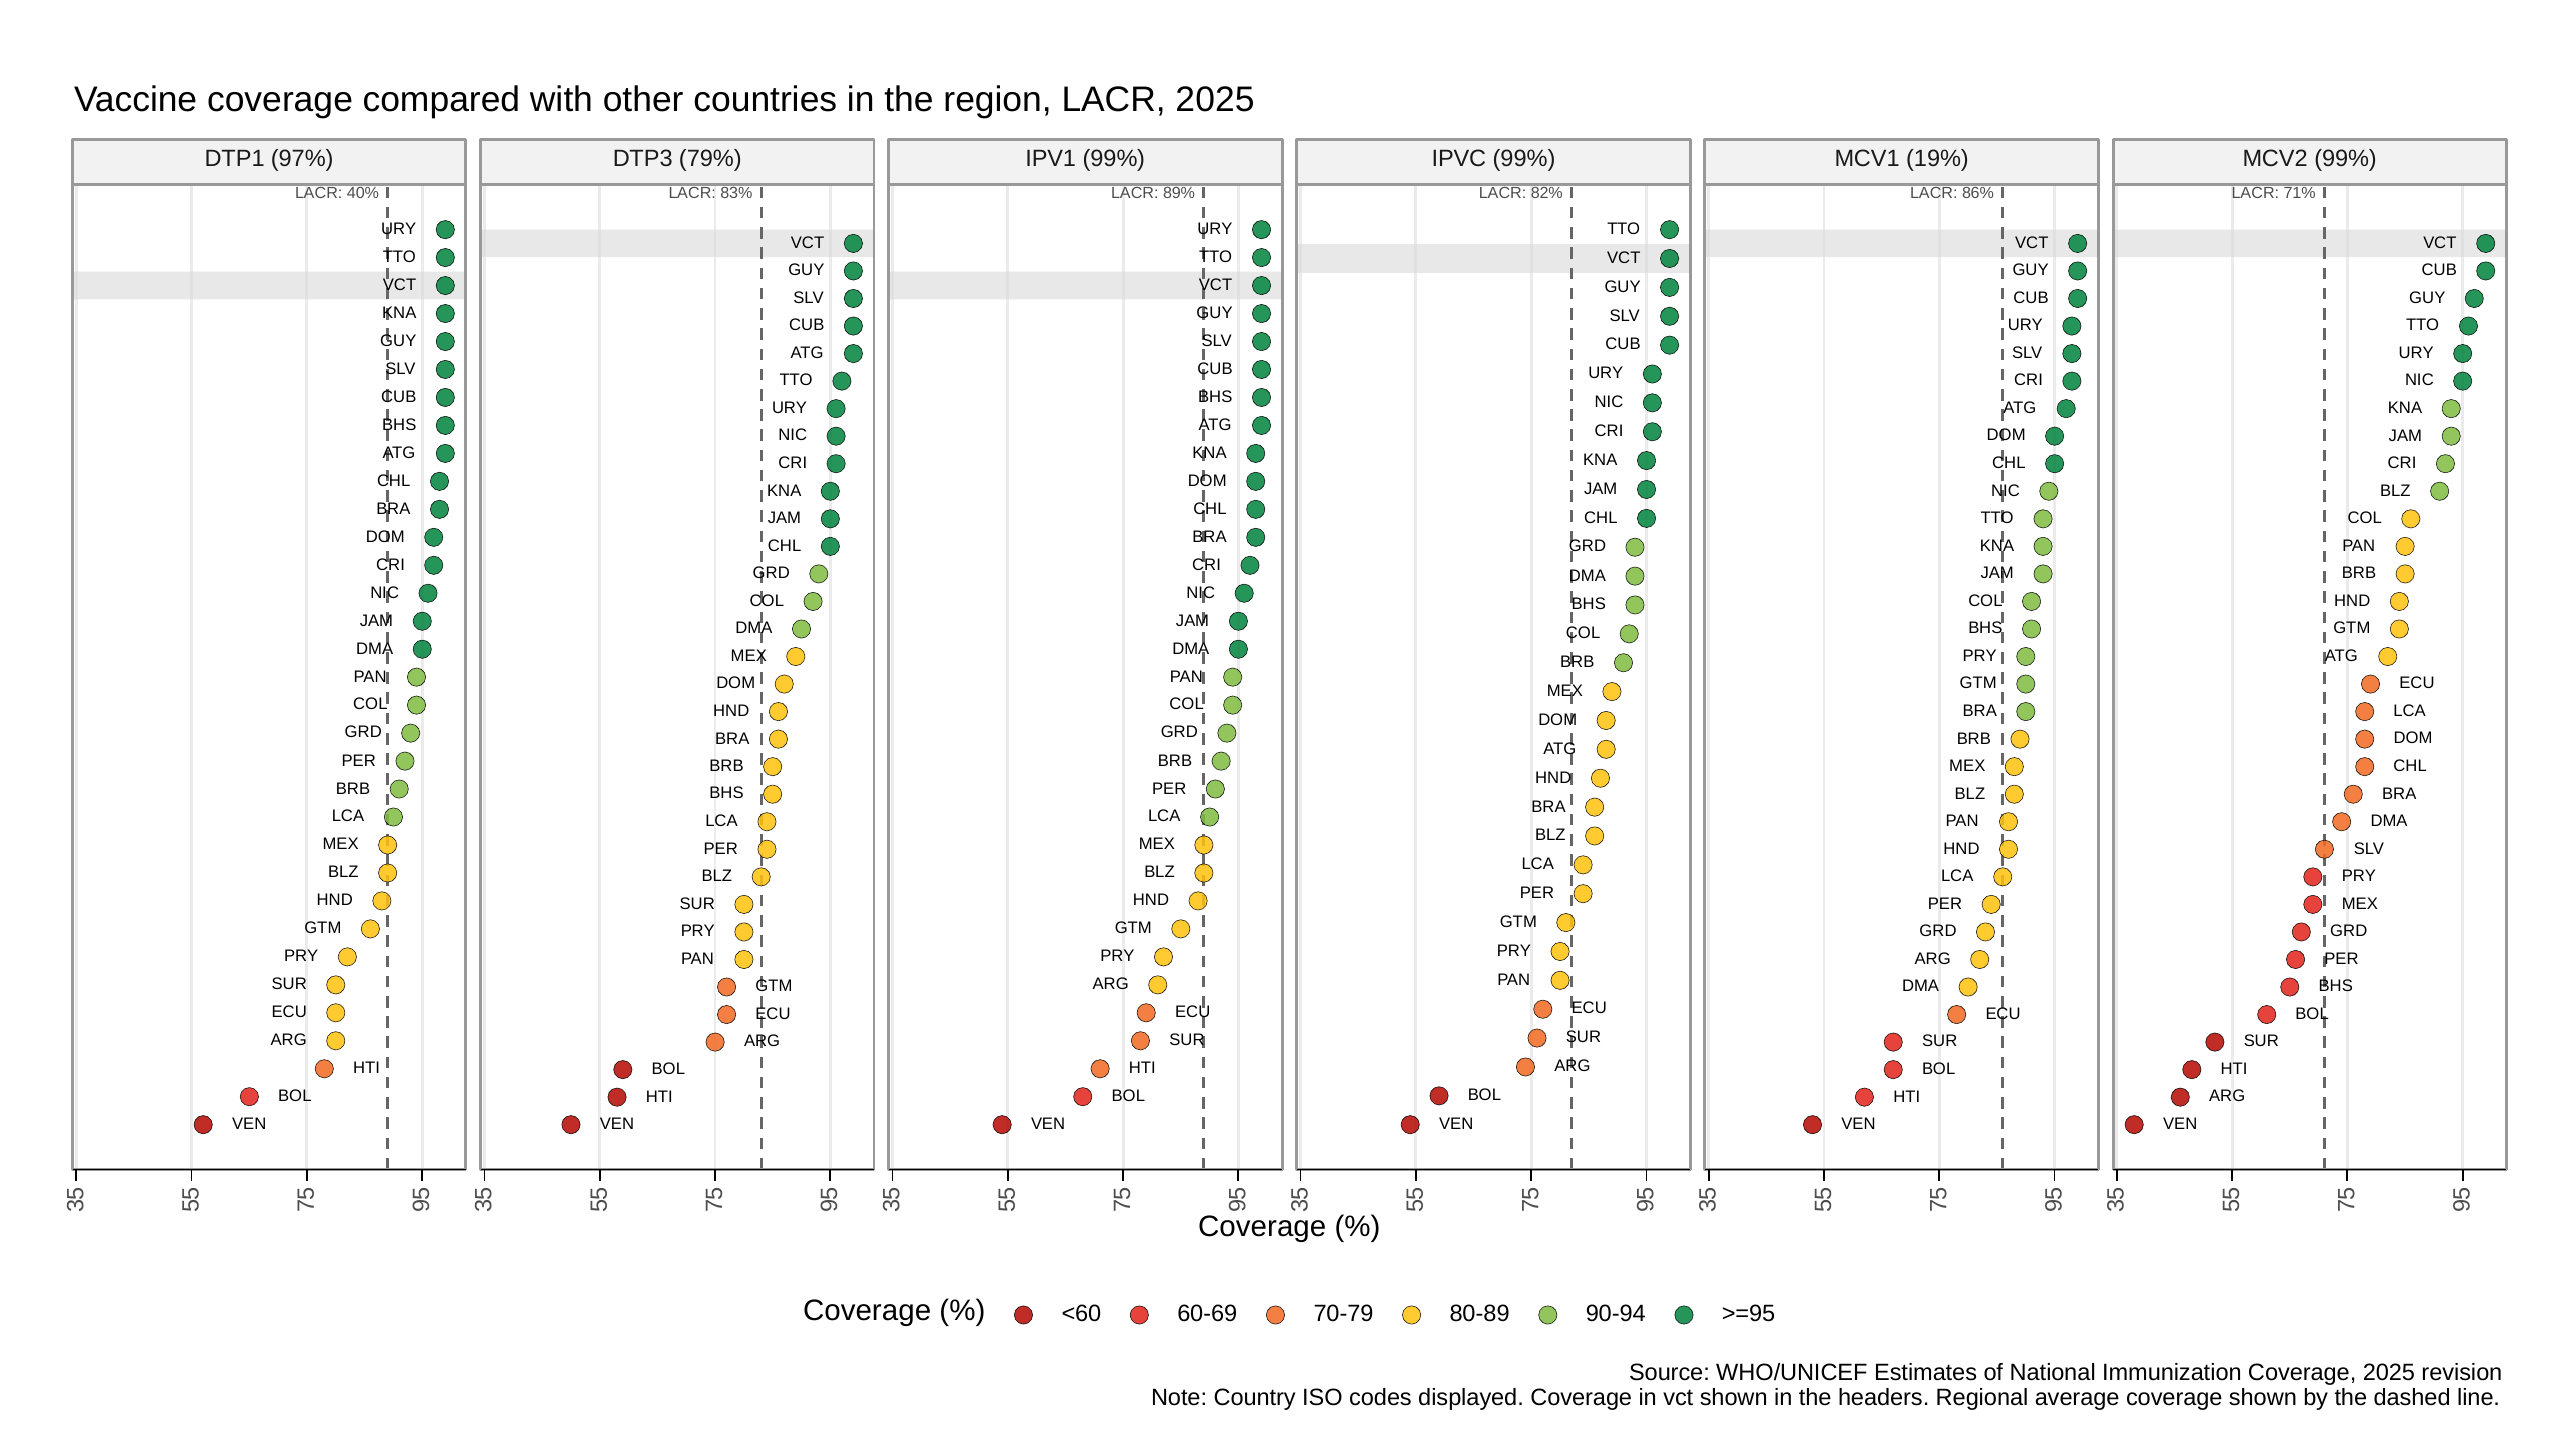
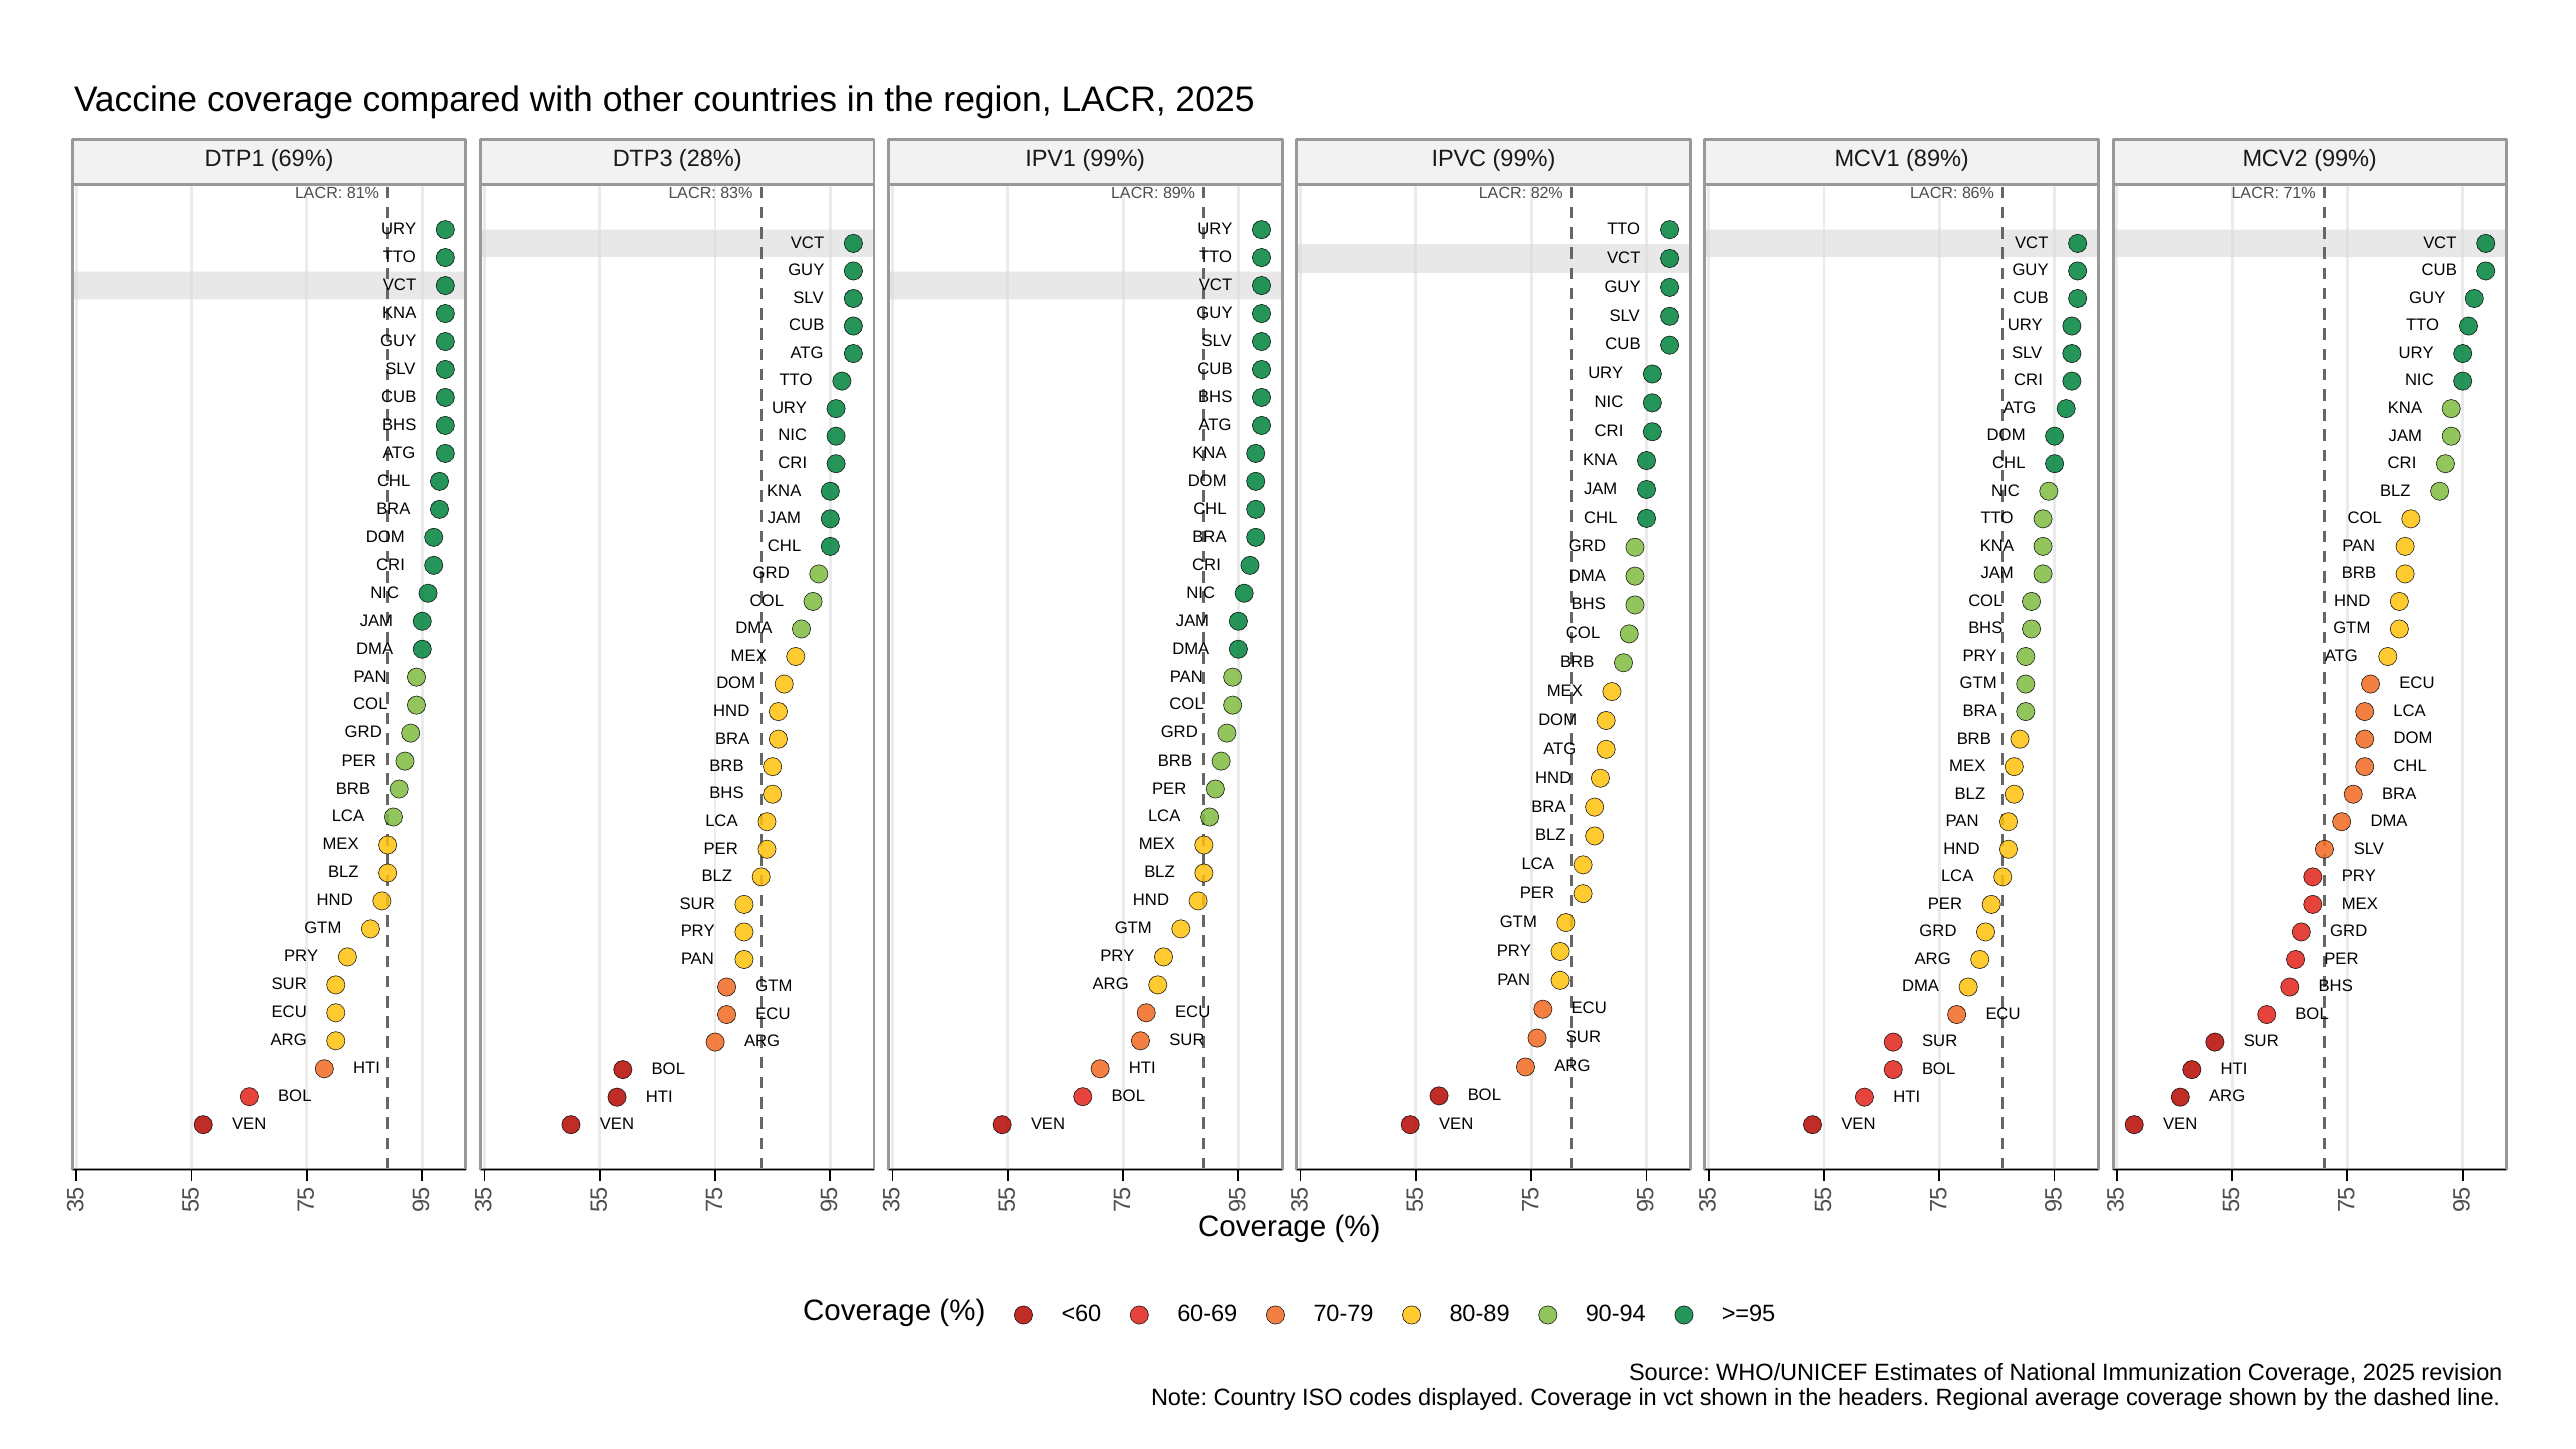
97%: 97% -> 69%
79%: 79% -> 28%
MCV1 19%: 19% -> 89%
40%: 40% -> 81%
